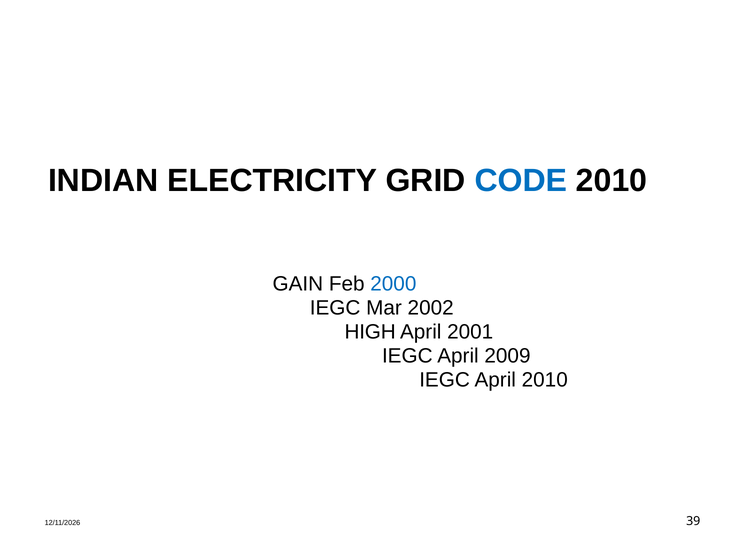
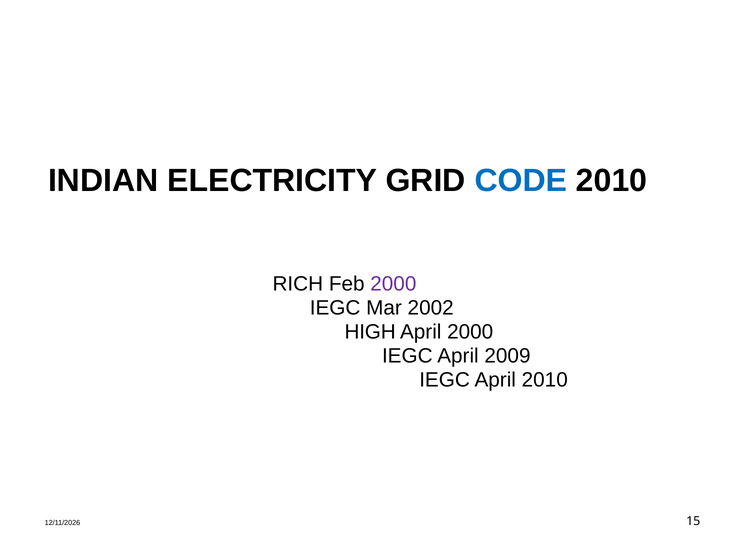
GAIN: GAIN -> RICH
2000 at (393, 284) colour: blue -> purple
April 2001: 2001 -> 2000
39: 39 -> 15
